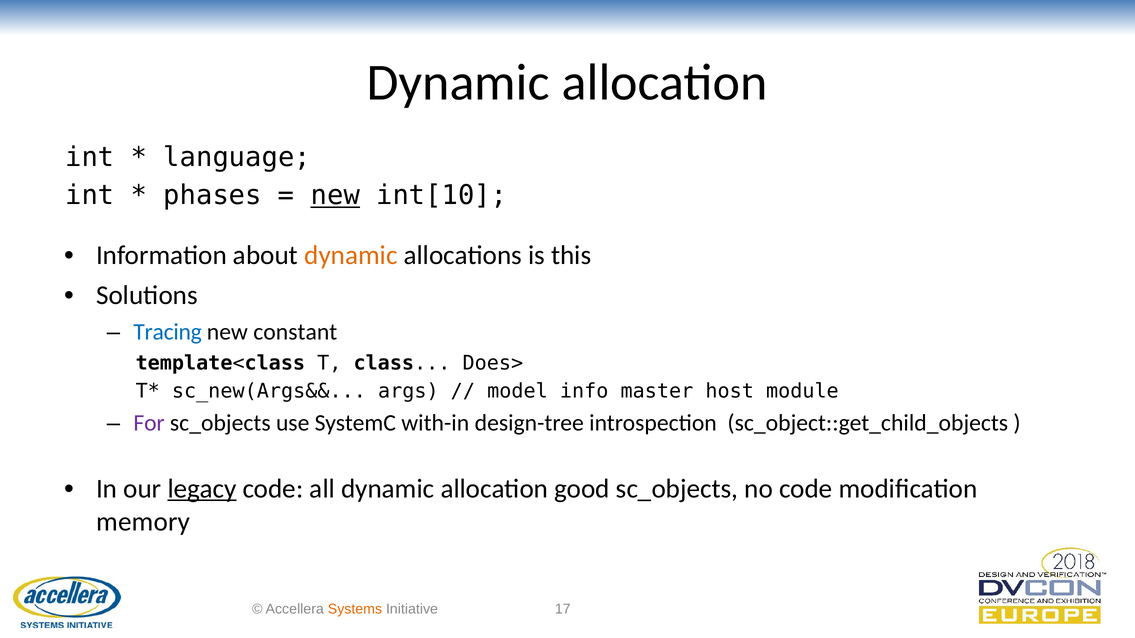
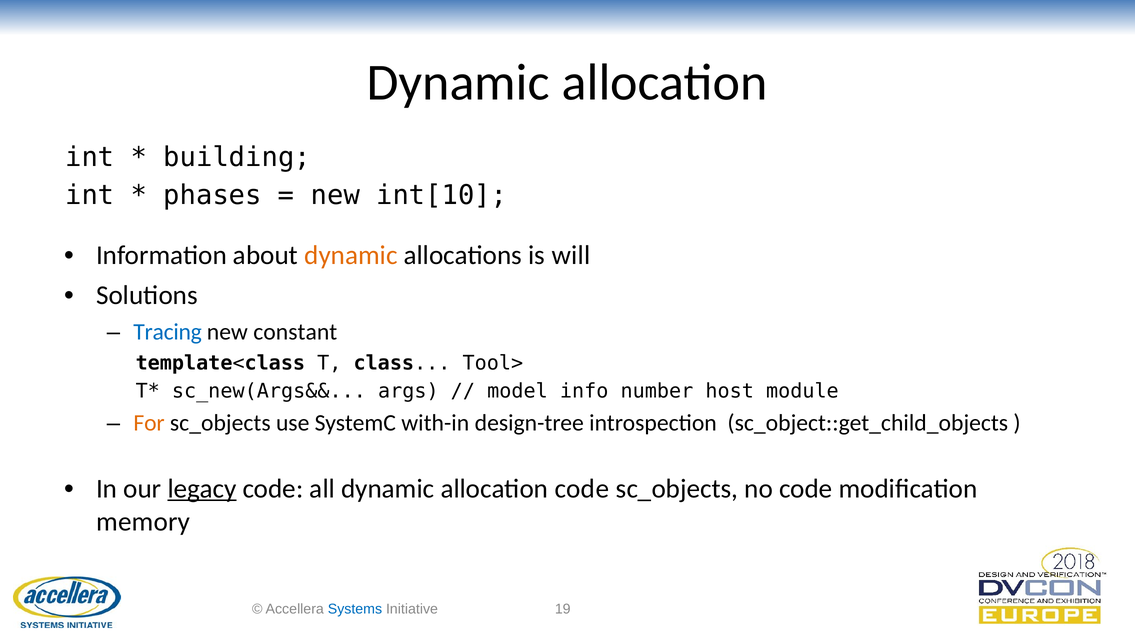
language: language -> building
new at (335, 196) underline: present -> none
this: this -> will
Does>: Does> -> Tool>
master: master -> number
For colour: purple -> orange
allocation good: good -> code
Systems colour: orange -> blue
17: 17 -> 19
